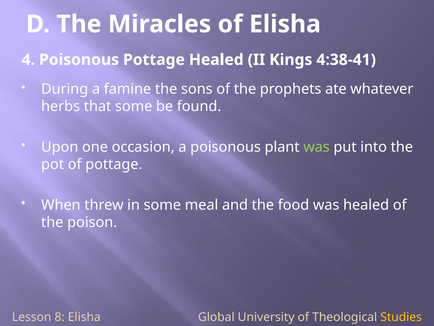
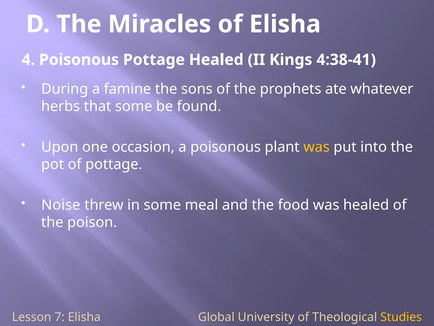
was at (317, 147) colour: light green -> yellow
When: When -> Noise
8: 8 -> 7
